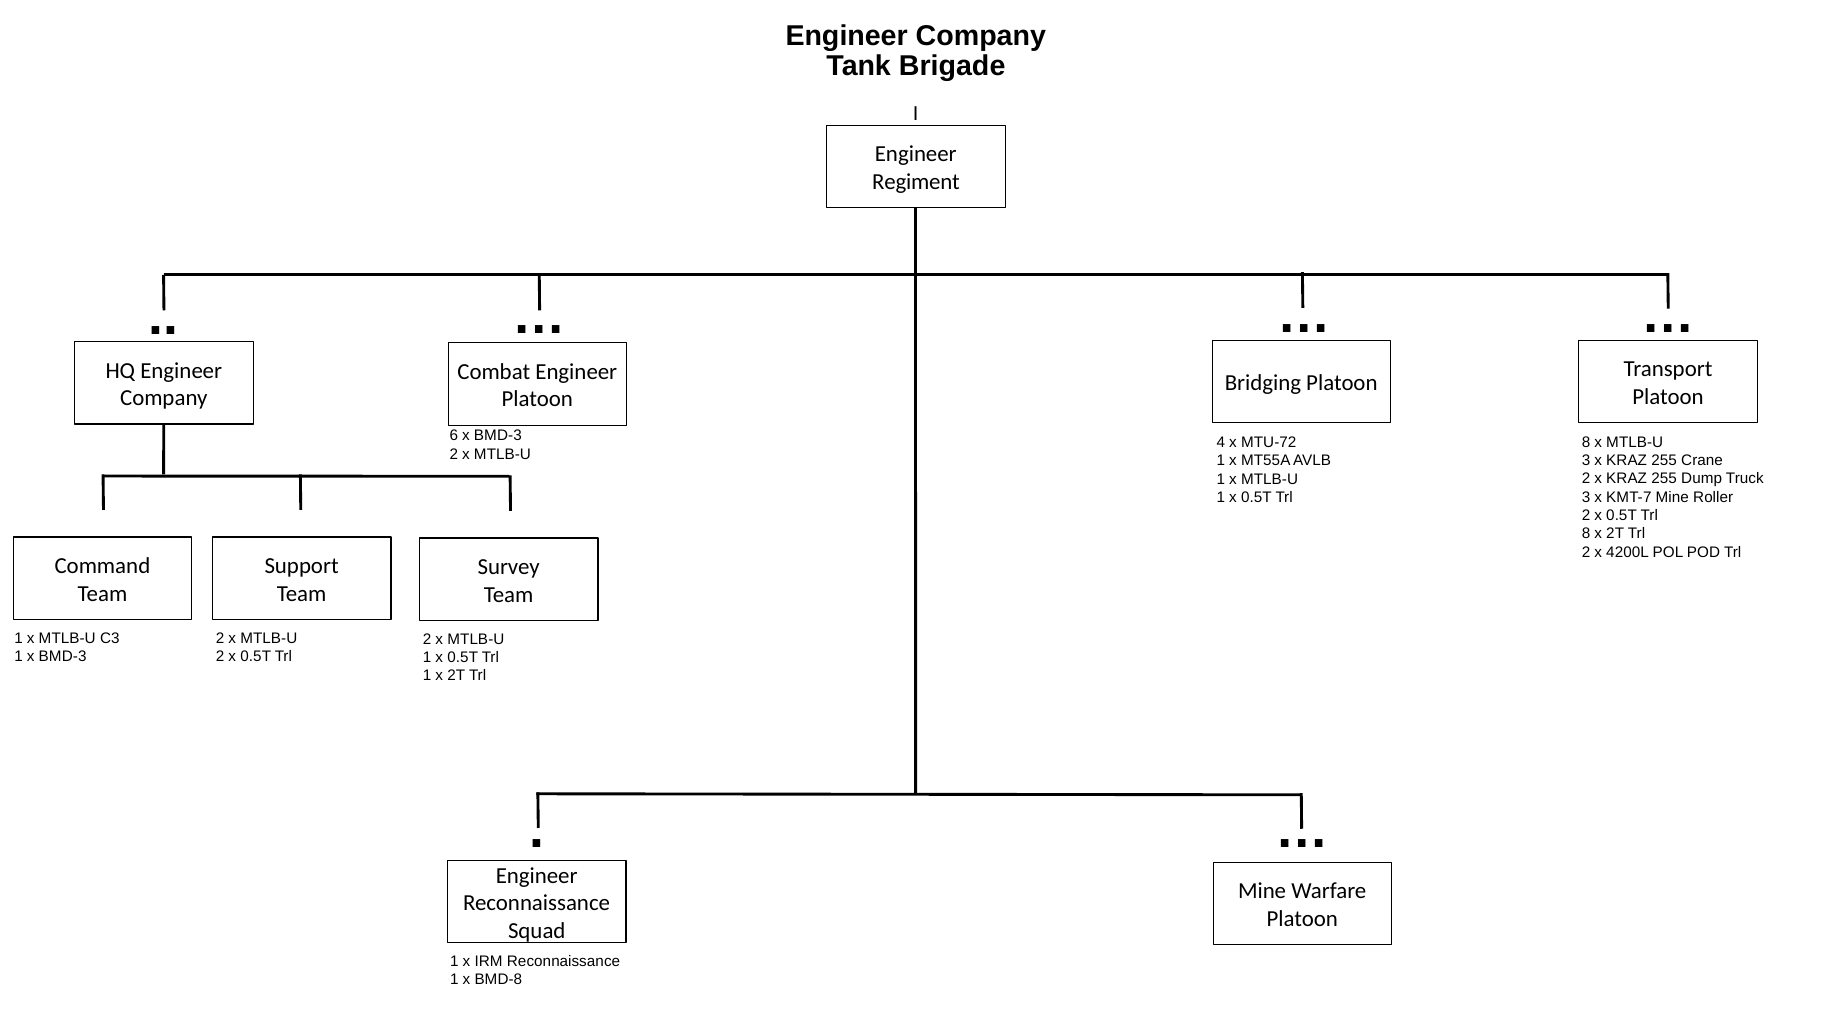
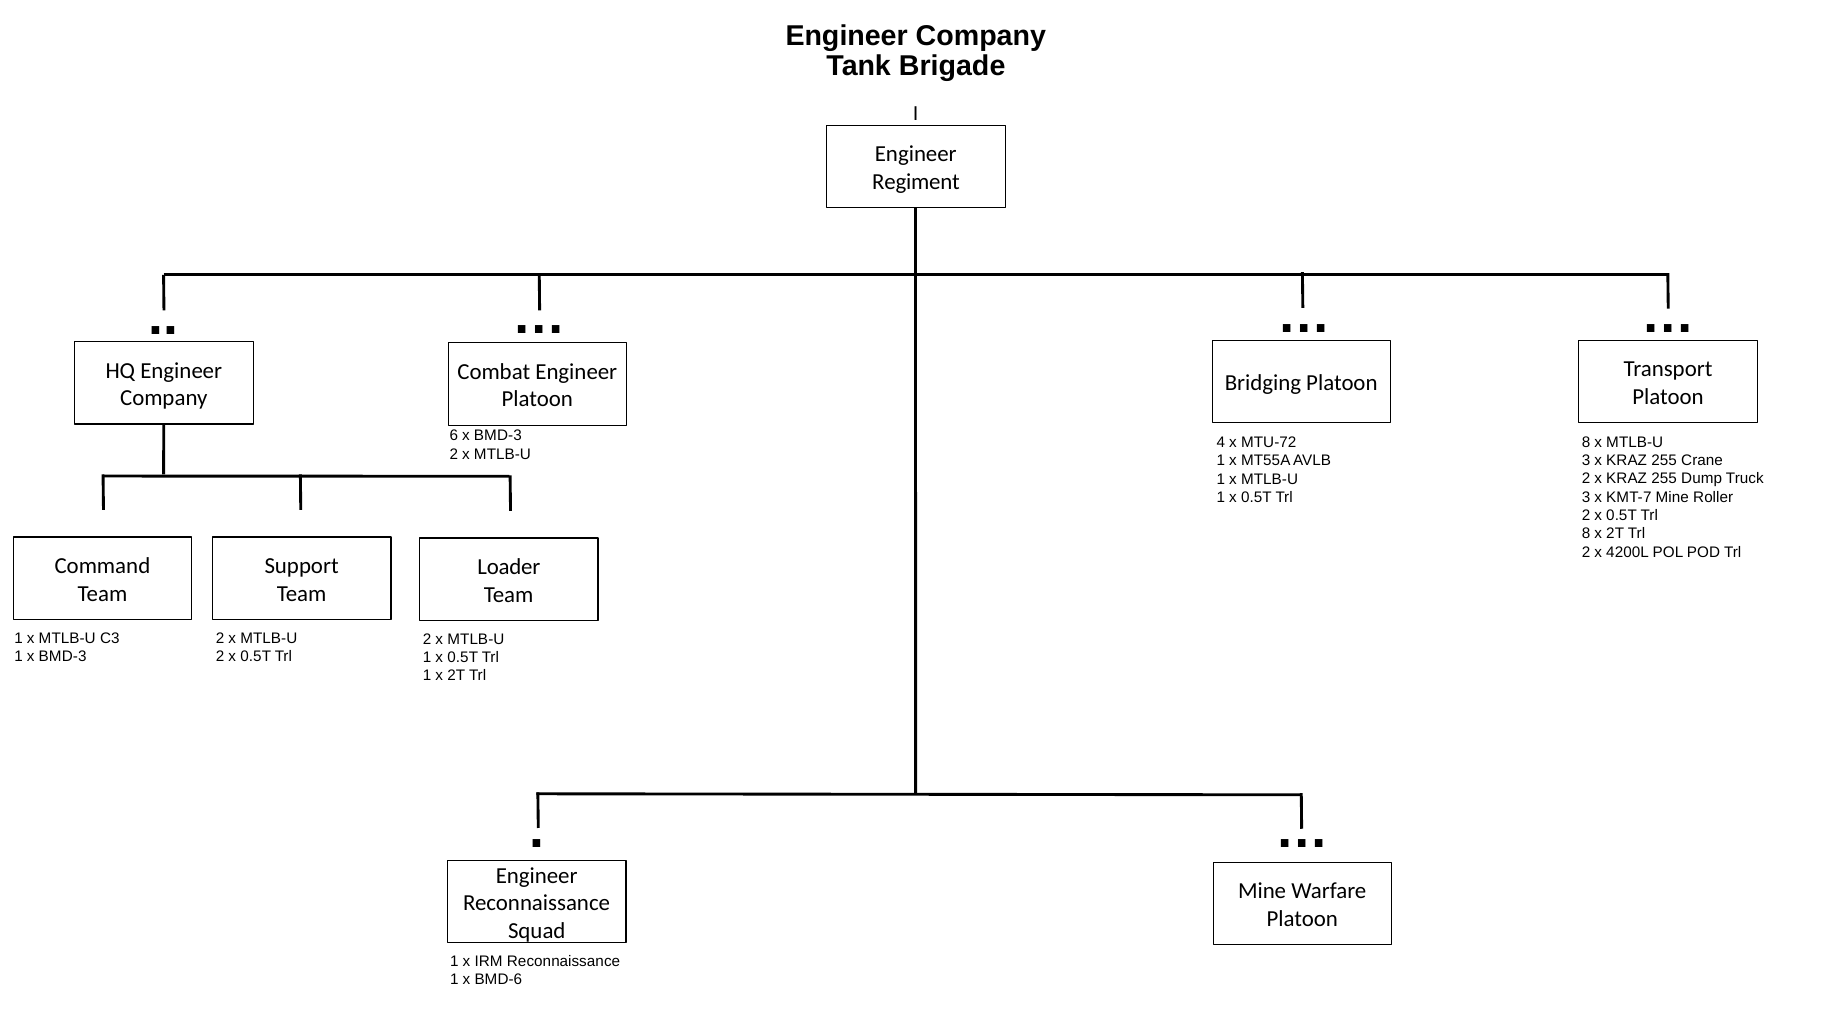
Survey: Survey -> Loader
BMD-8: BMD-8 -> BMD-6
